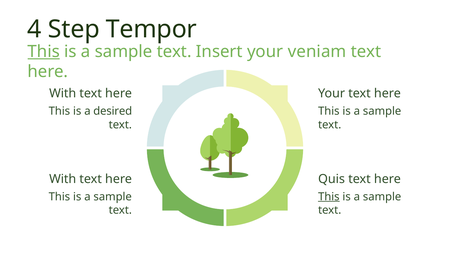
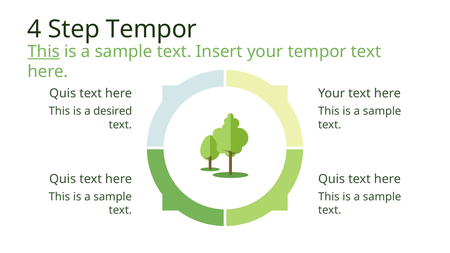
your veniam: veniam -> tempor
With at (63, 93): With -> Quis
With at (63, 179): With -> Quis
This at (329, 197) underline: present -> none
